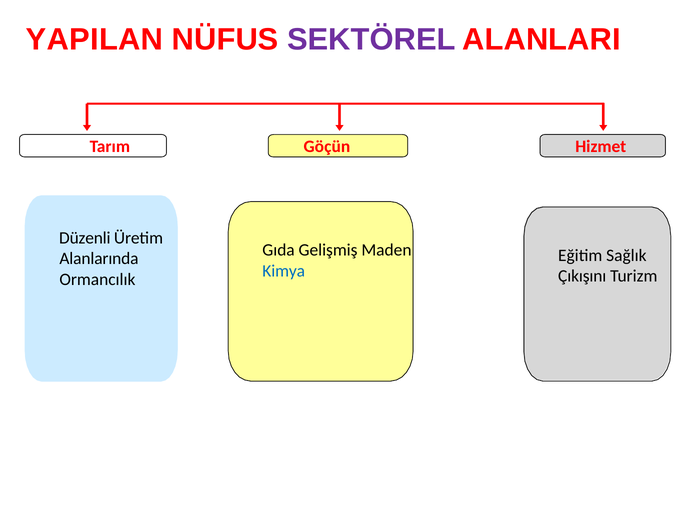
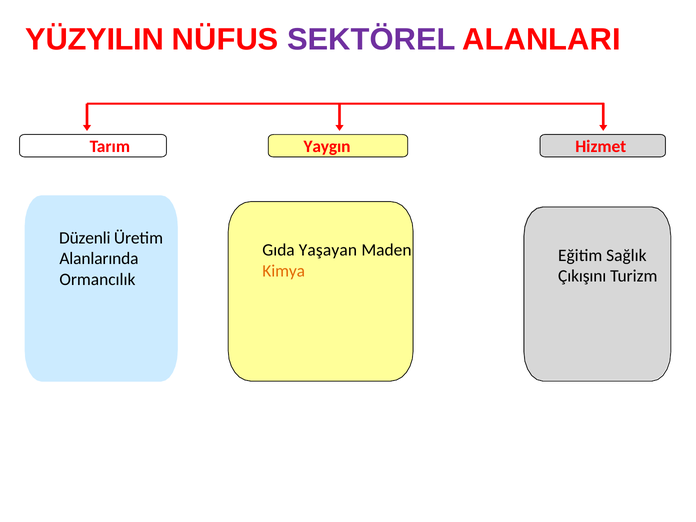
YAPILAN: YAPILAN -> YÜZYILIN
Göçün: Göçün -> Yaygın
Gelişmiş: Gelişmiş -> Yaşayan
Kimya colour: blue -> orange
